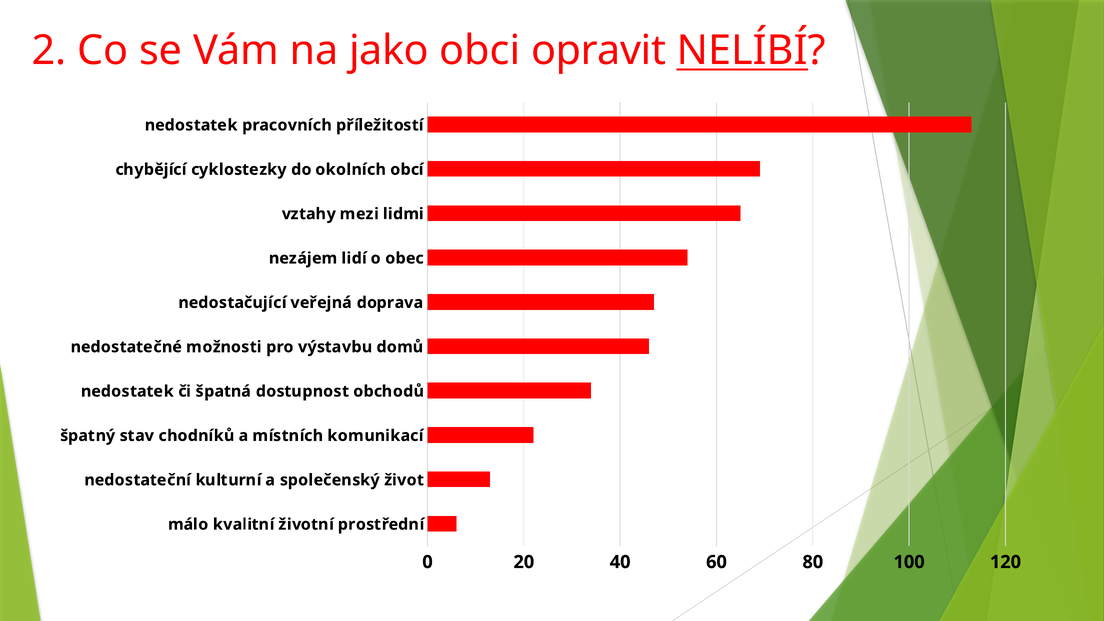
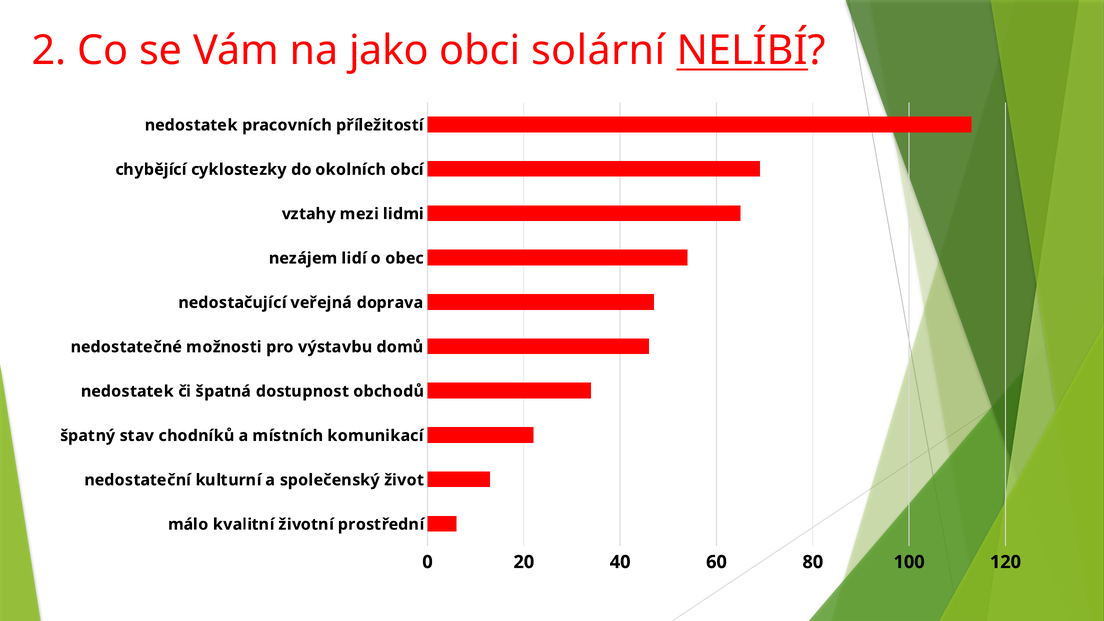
opravit: opravit -> solární
